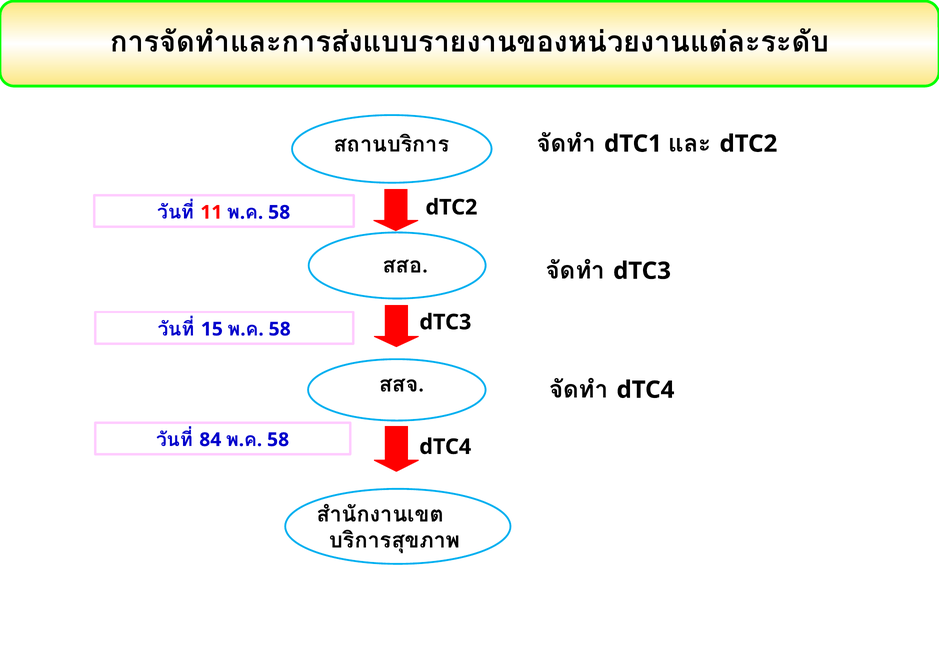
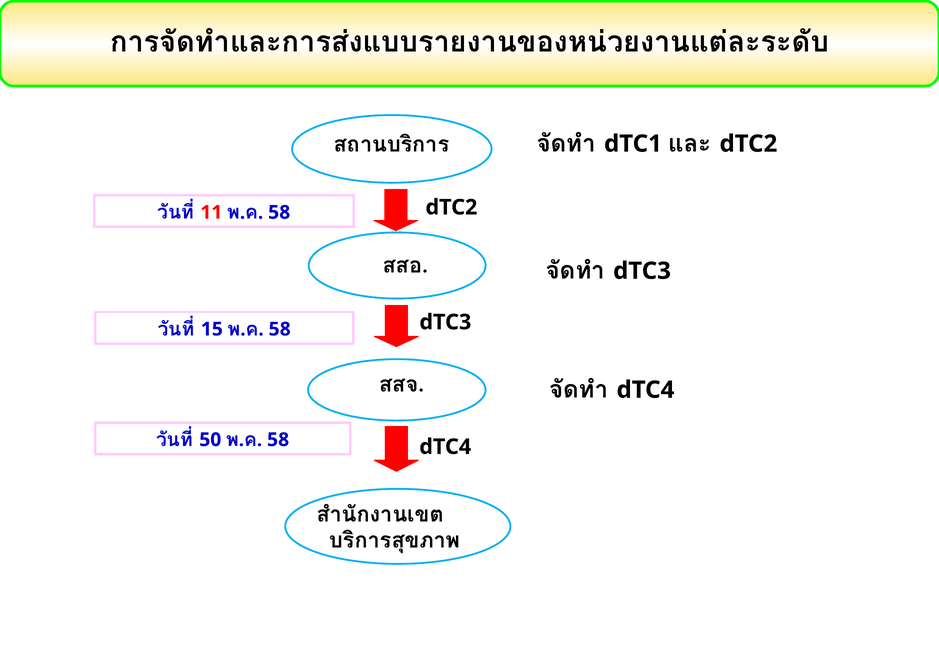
84: 84 -> 50
